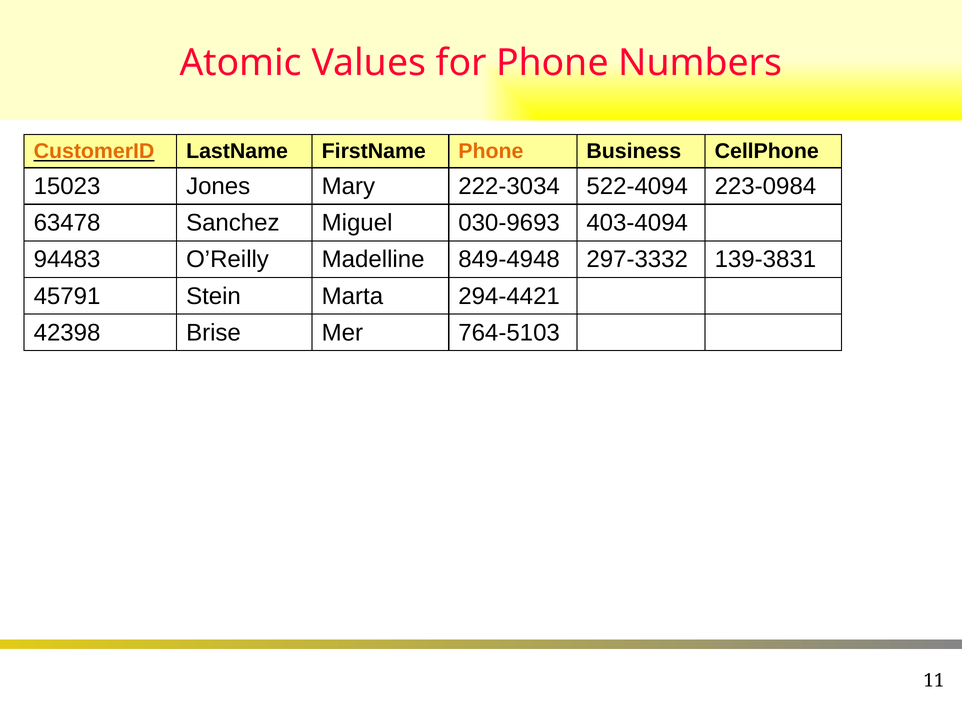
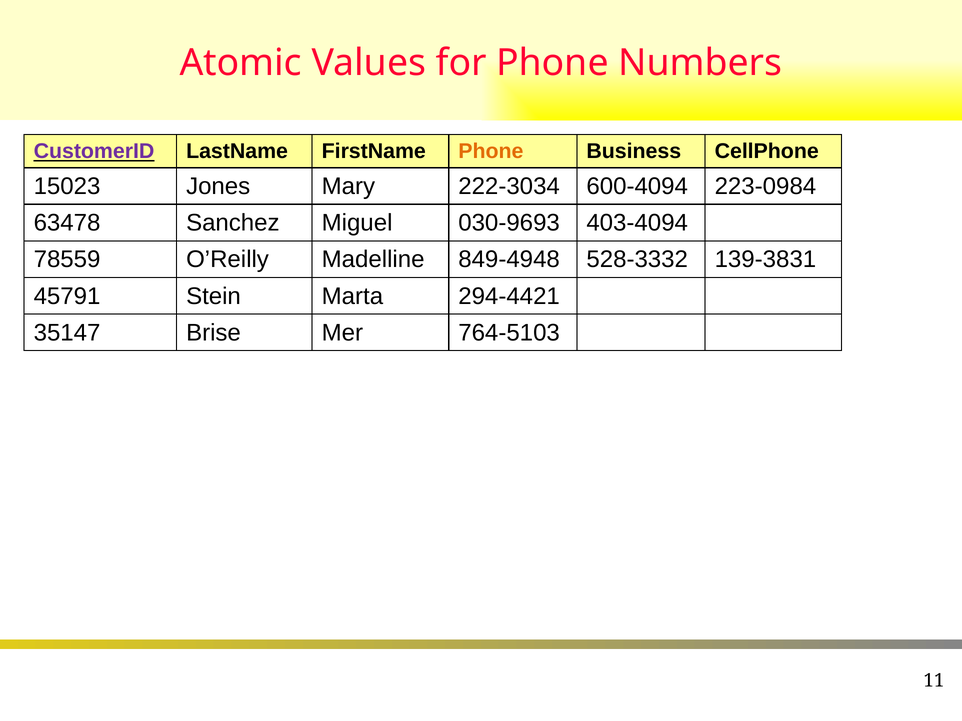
CustomerID colour: orange -> purple
522-4094: 522-4094 -> 600-4094
94483: 94483 -> 78559
297-3332: 297-3332 -> 528-3332
42398: 42398 -> 35147
